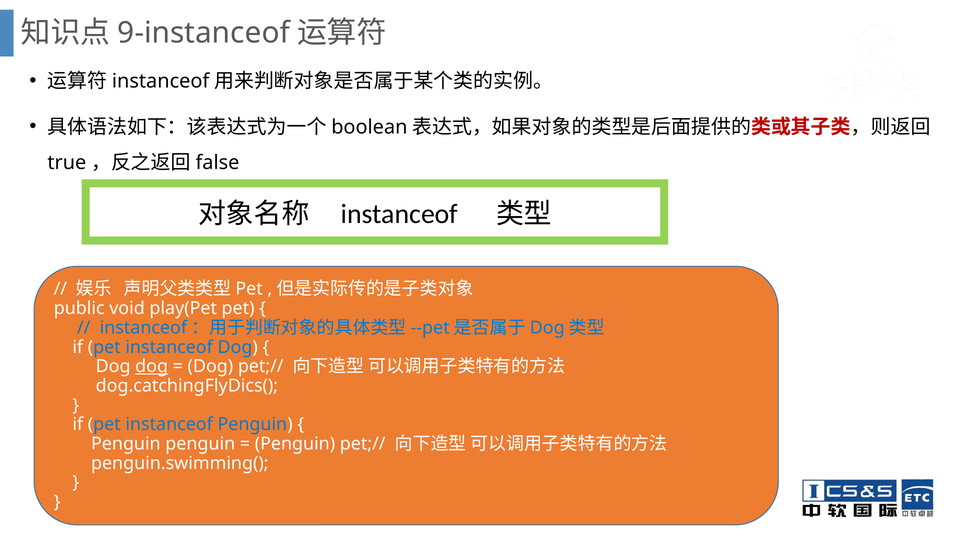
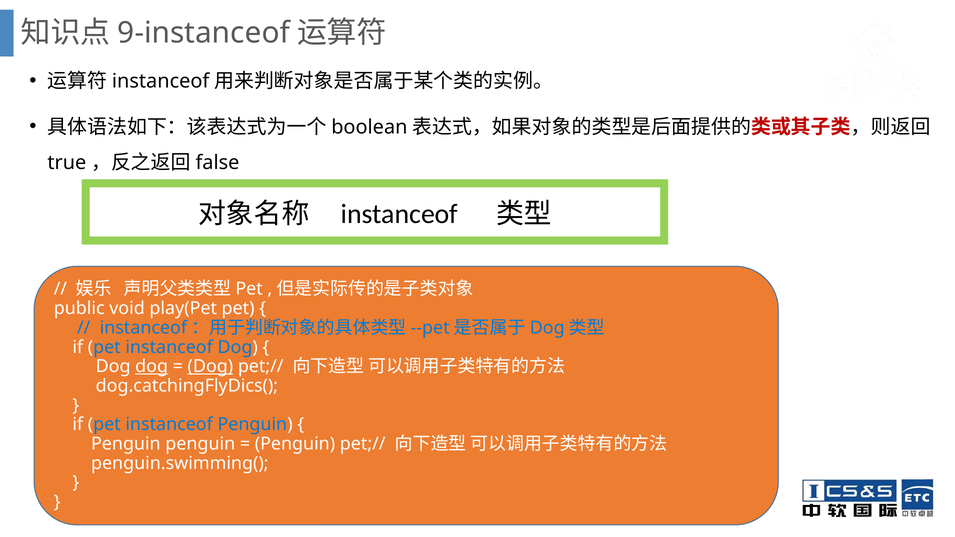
Dog at (210, 367) underline: none -> present
